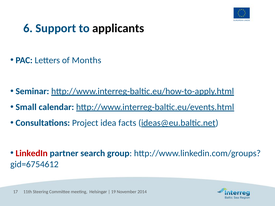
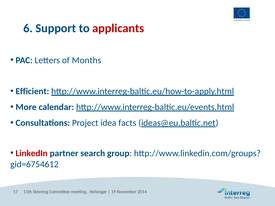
applicants colour: black -> red
Seminar: Seminar -> Efficient
Small: Small -> More
